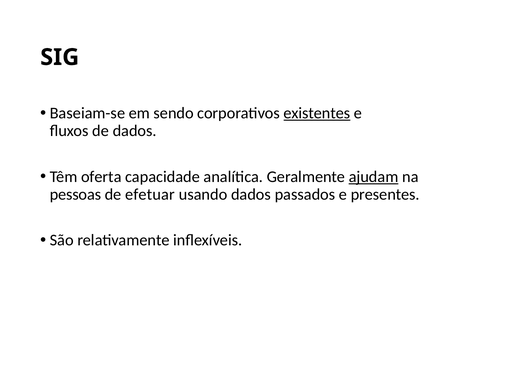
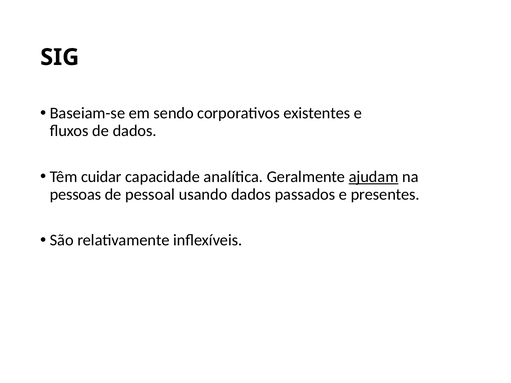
existentes underline: present -> none
oferta: oferta -> cuidar
efetuar: efetuar -> pessoal
